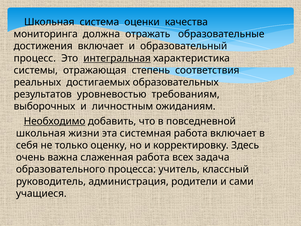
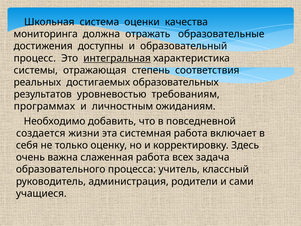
достижения включает: включает -> доступны
выборочных: выборочных -> программах
Необходимо underline: present -> none
школьная at (41, 133): школьная -> создается
